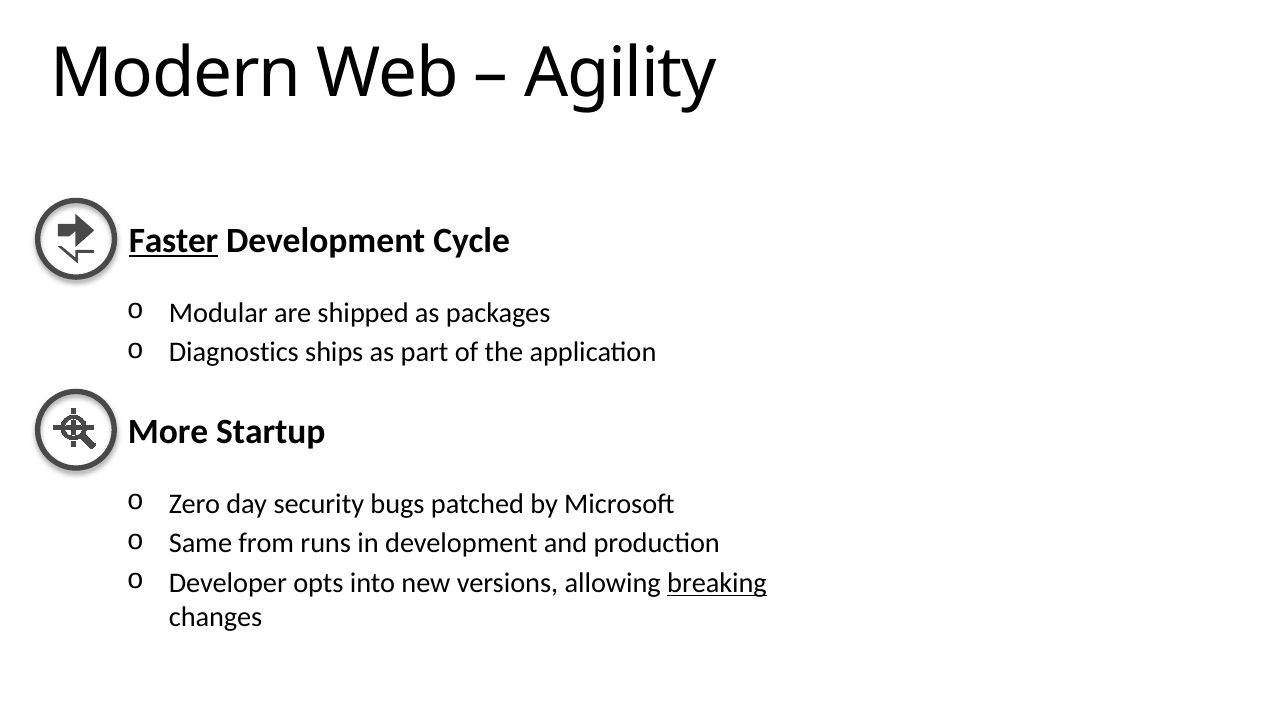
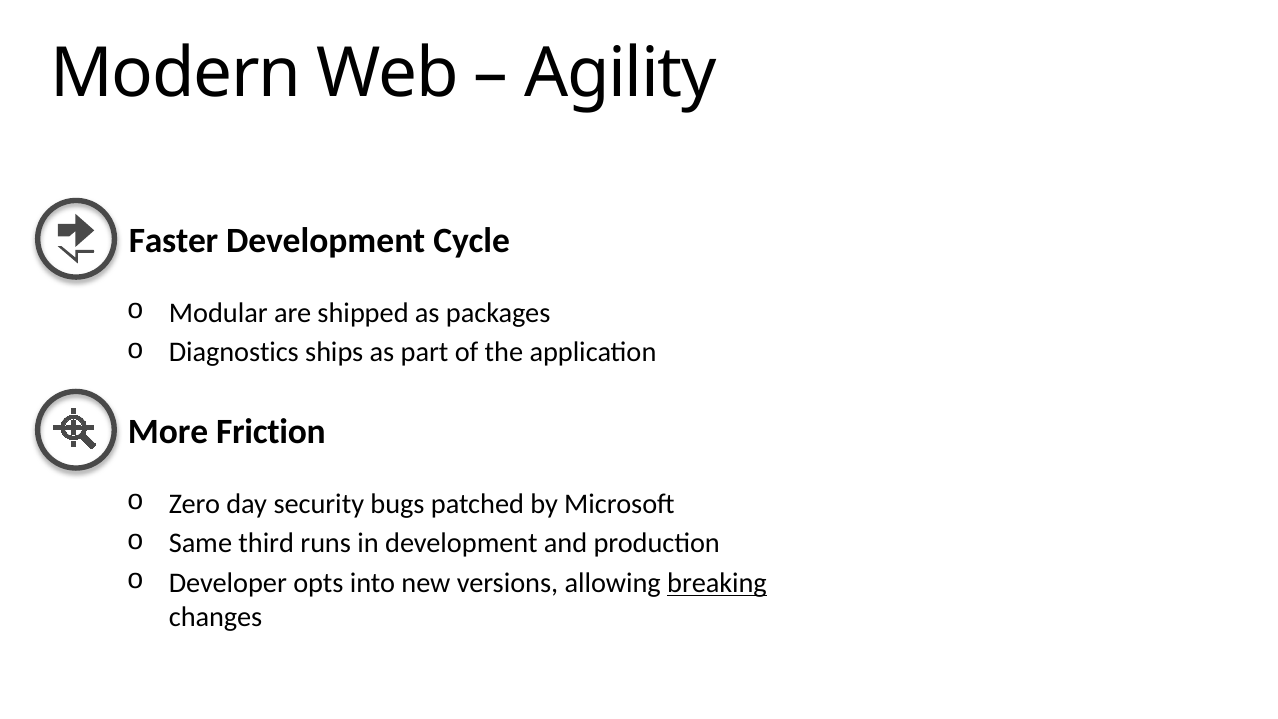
Faster underline: present -> none
Startup: Startup -> Friction
from: from -> third
